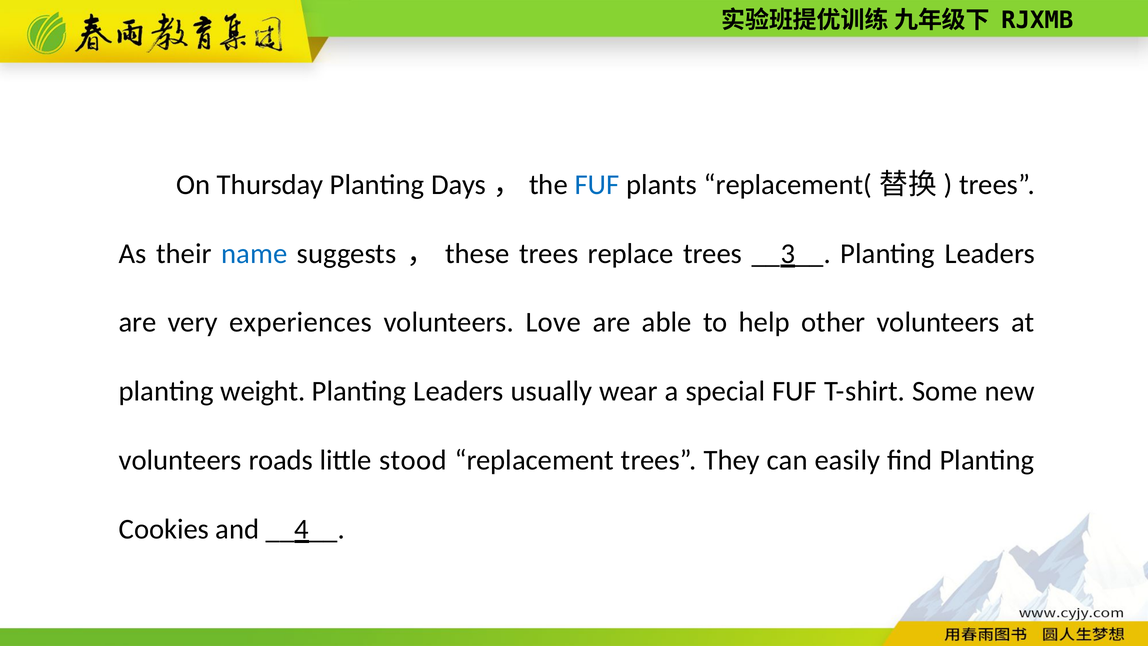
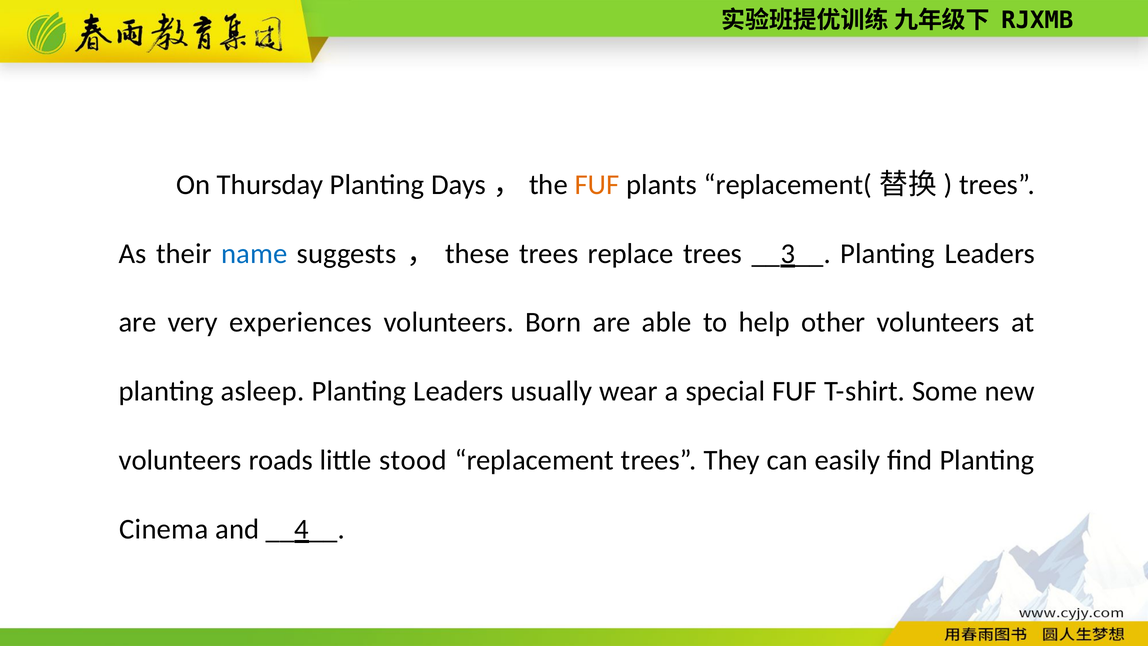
FUF at (597, 185) colour: blue -> orange
Love: Love -> Born
weight: weight -> asleep
Cookies: Cookies -> Cinema
